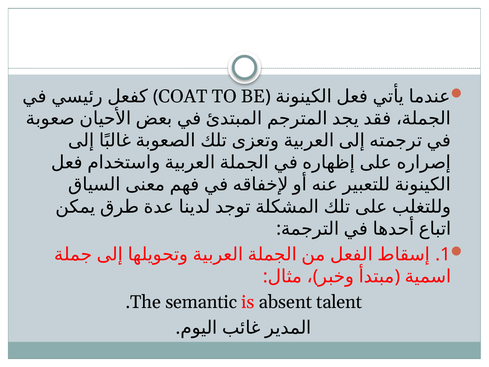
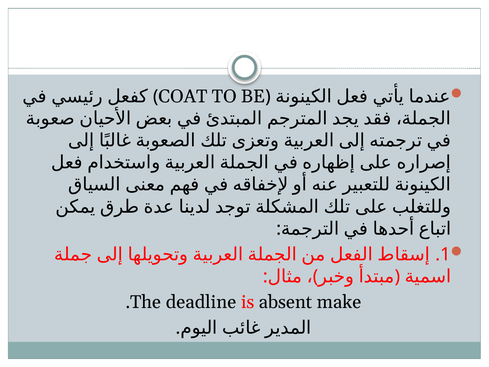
semantic: semantic -> deadline
talent: talent -> make
